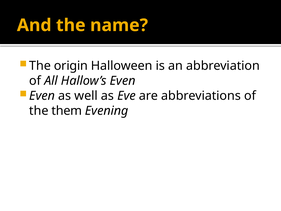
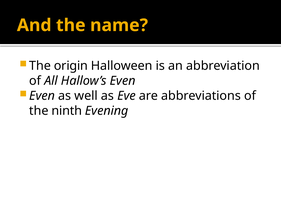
them: them -> ninth
